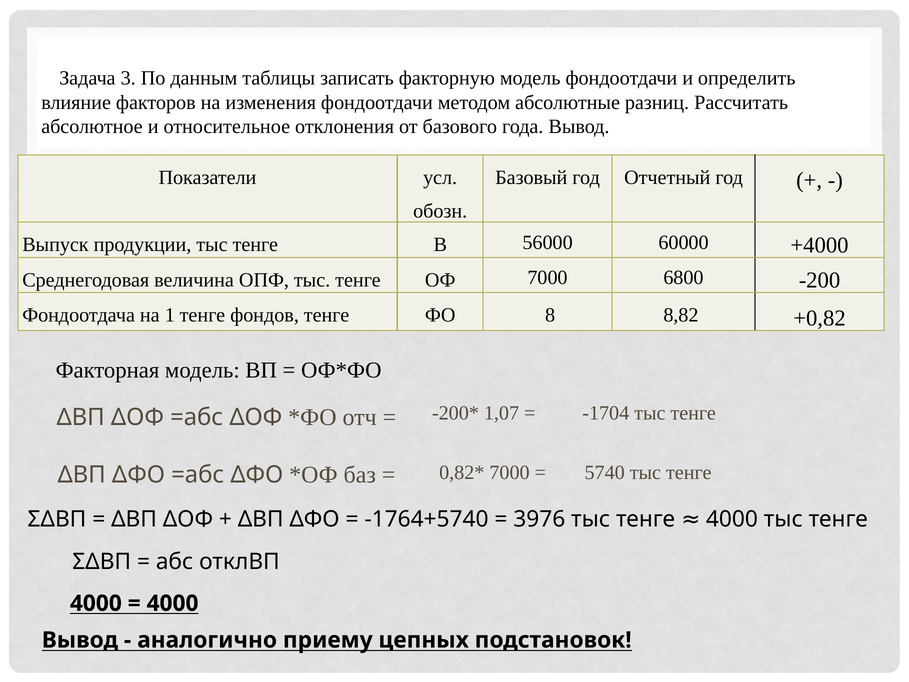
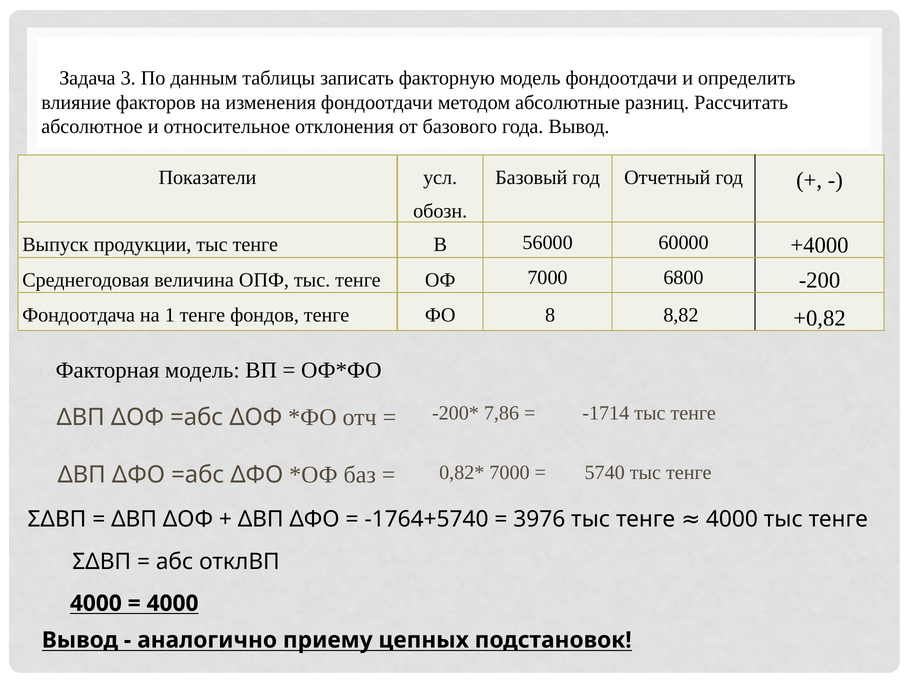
1,07: 1,07 -> 7,86
-1704: -1704 -> -1714
